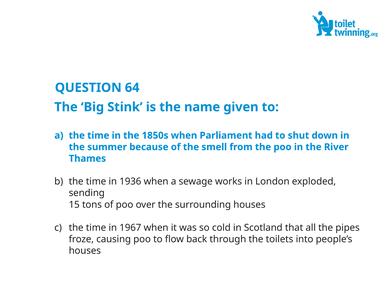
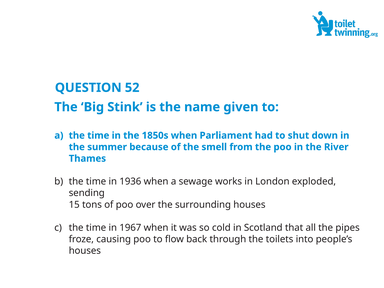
64: 64 -> 52
